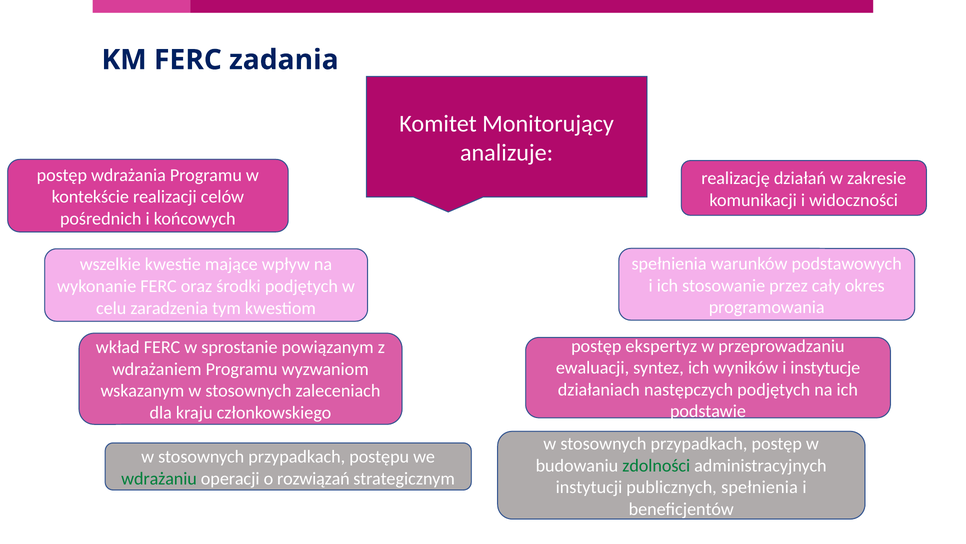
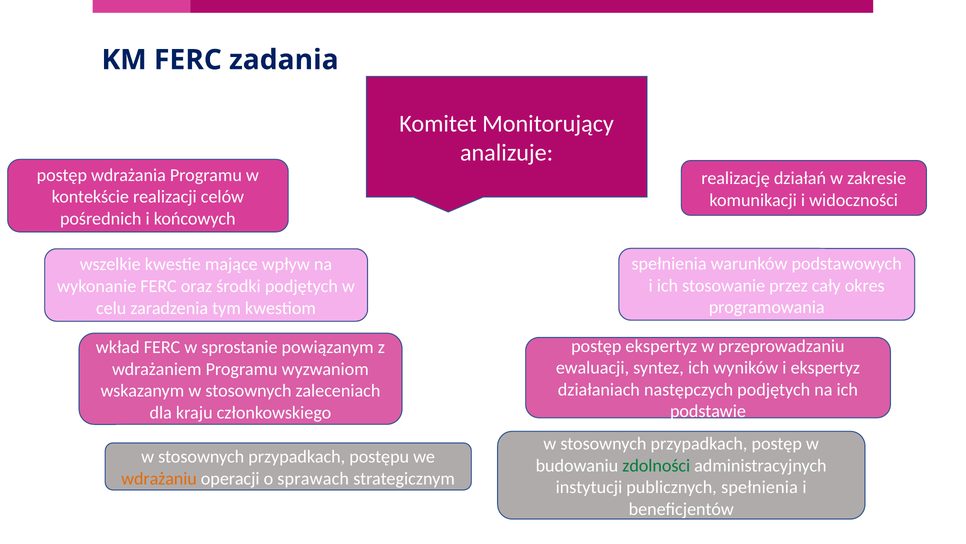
i instytucje: instytucje -> ekspertyz
wdrażaniu colour: green -> orange
rozwiązań: rozwiązań -> sprawach
